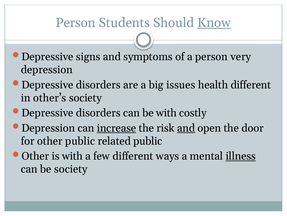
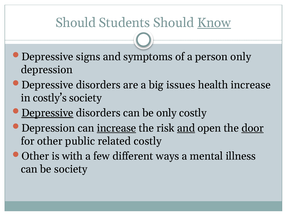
Person at (76, 23): Person -> Should
person very: very -> only
health different: different -> increase
other’s: other’s -> costly’s
Depressive at (47, 113) underline: none -> present
be with: with -> only
door underline: none -> present
related public: public -> costly
illness underline: present -> none
